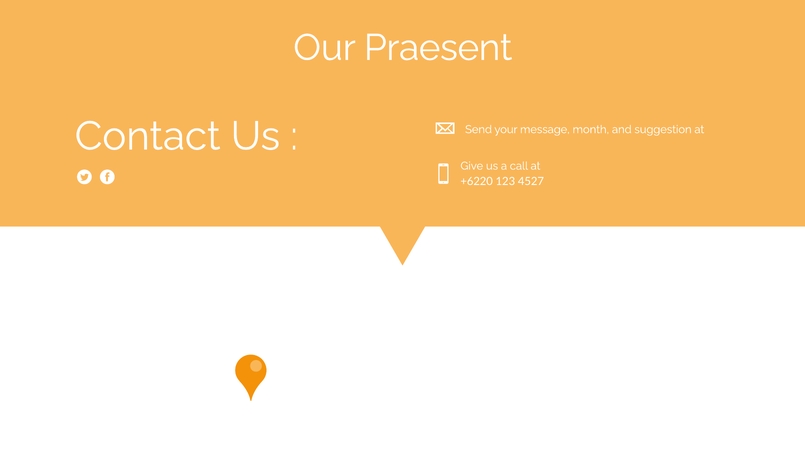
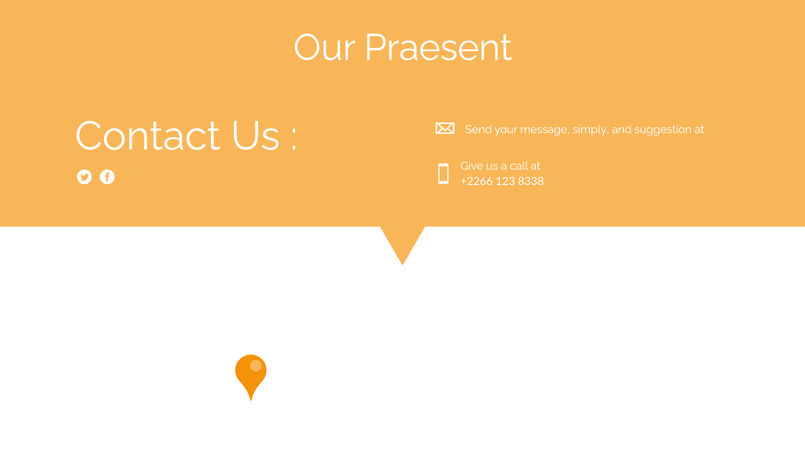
month: month -> simply
+6220: +6220 -> +2266
4527: 4527 -> 8338
